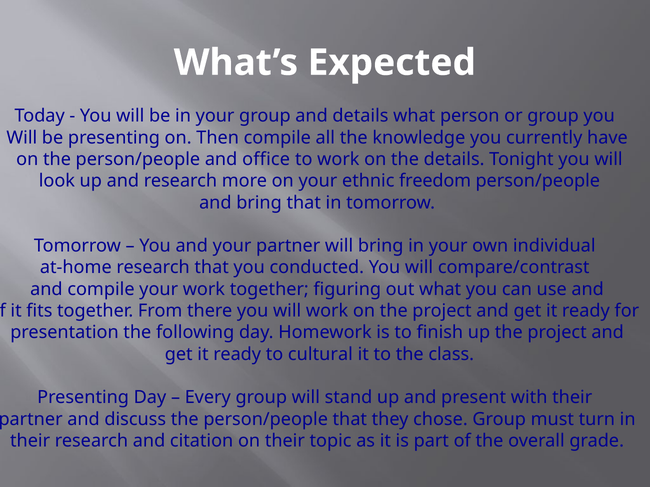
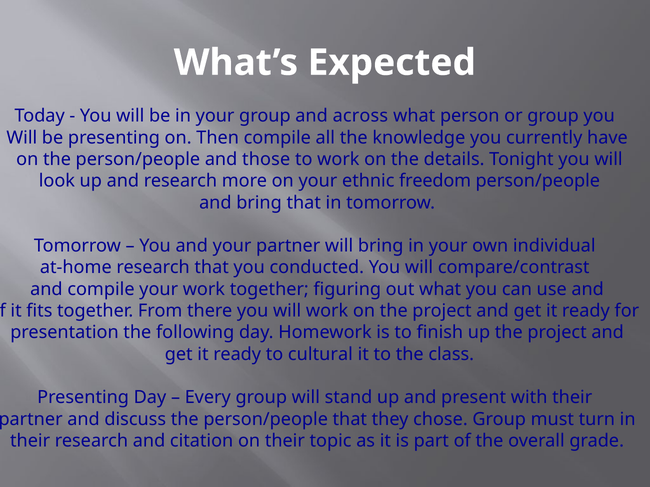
and details: details -> across
office: office -> those
